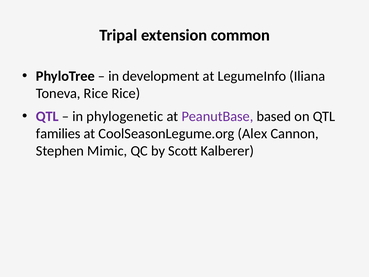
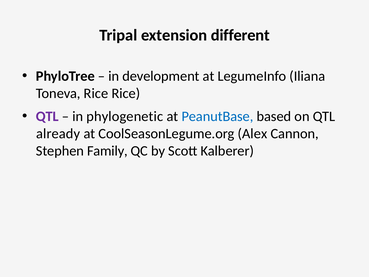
common: common -> different
PeanutBase colour: purple -> blue
families: families -> already
Mimic: Mimic -> Family
